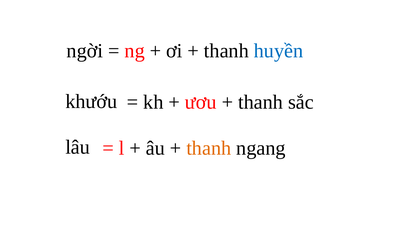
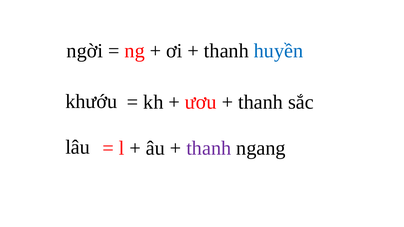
thanh at (209, 148) colour: orange -> purple
